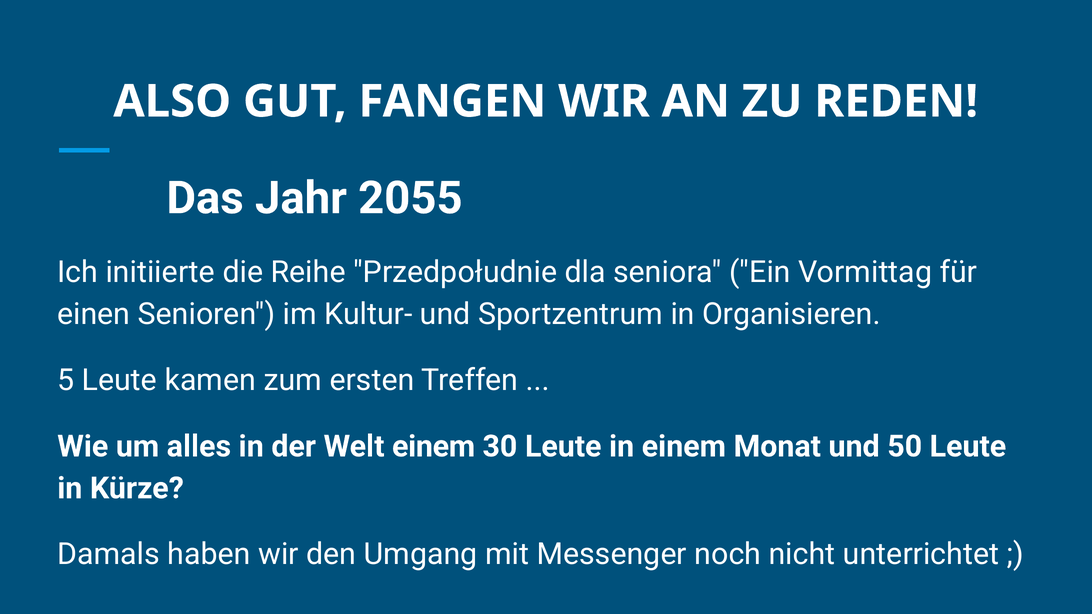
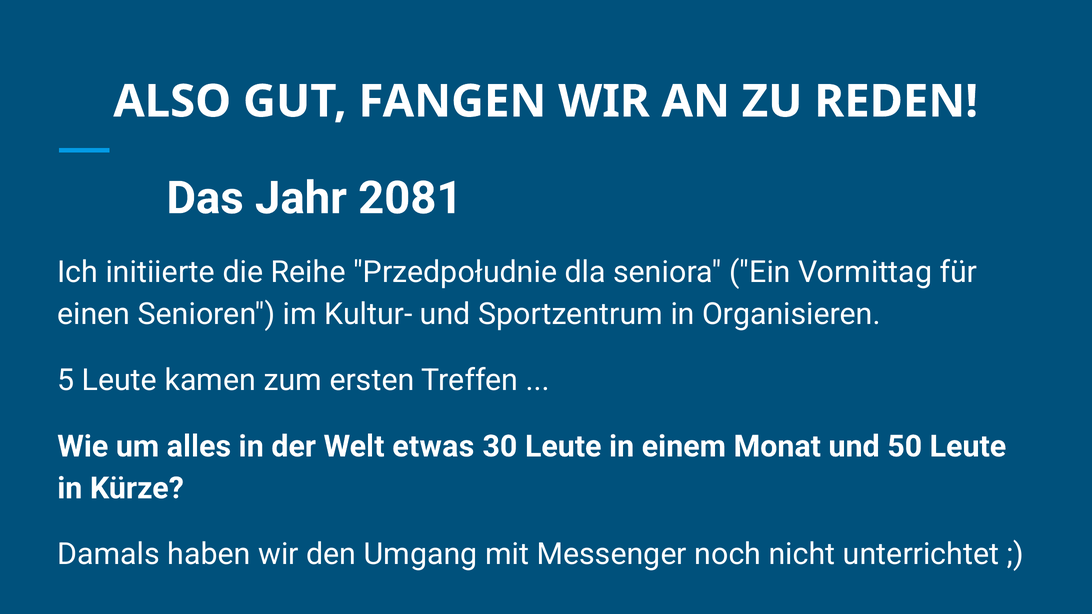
2055: 2055 -> 2081
Welt einem: einem -> etwas
